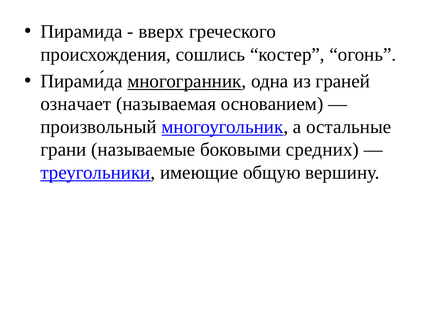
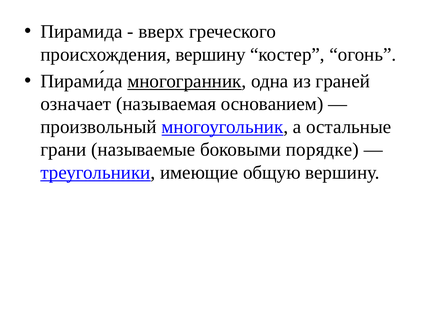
происхождения сошлись: сошлись -> вершину
средних: средних -> порядке
